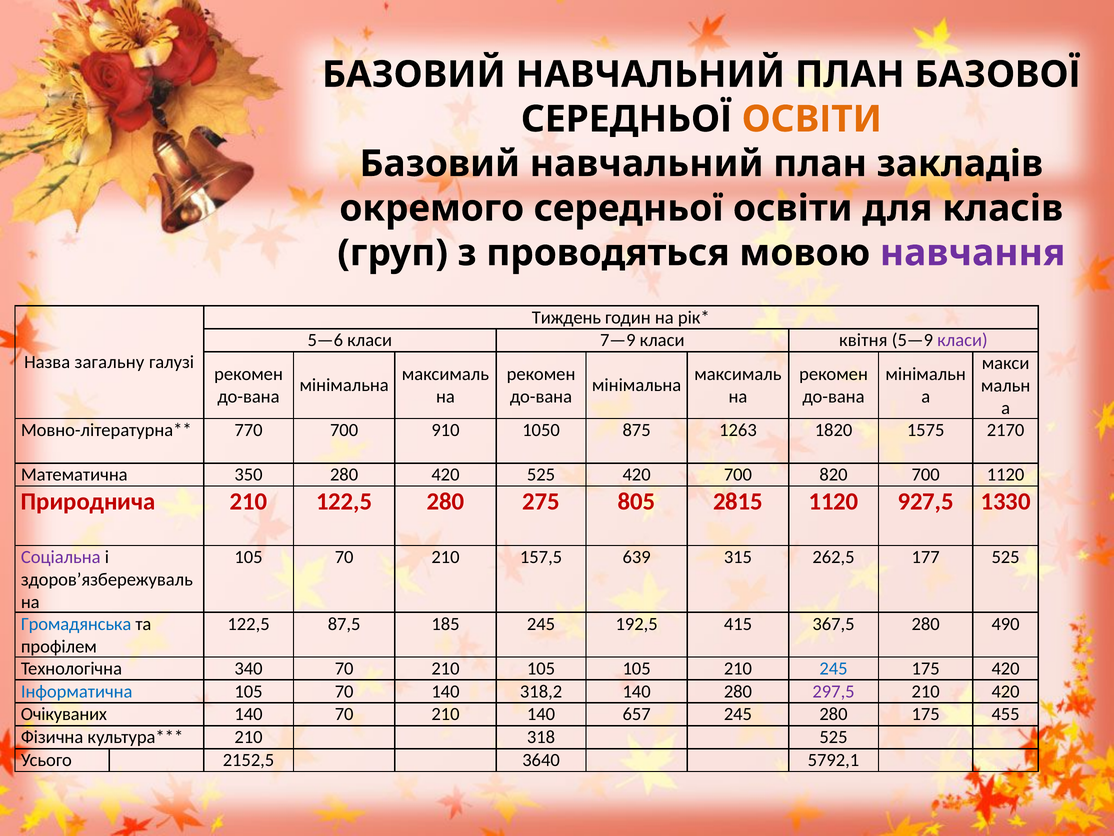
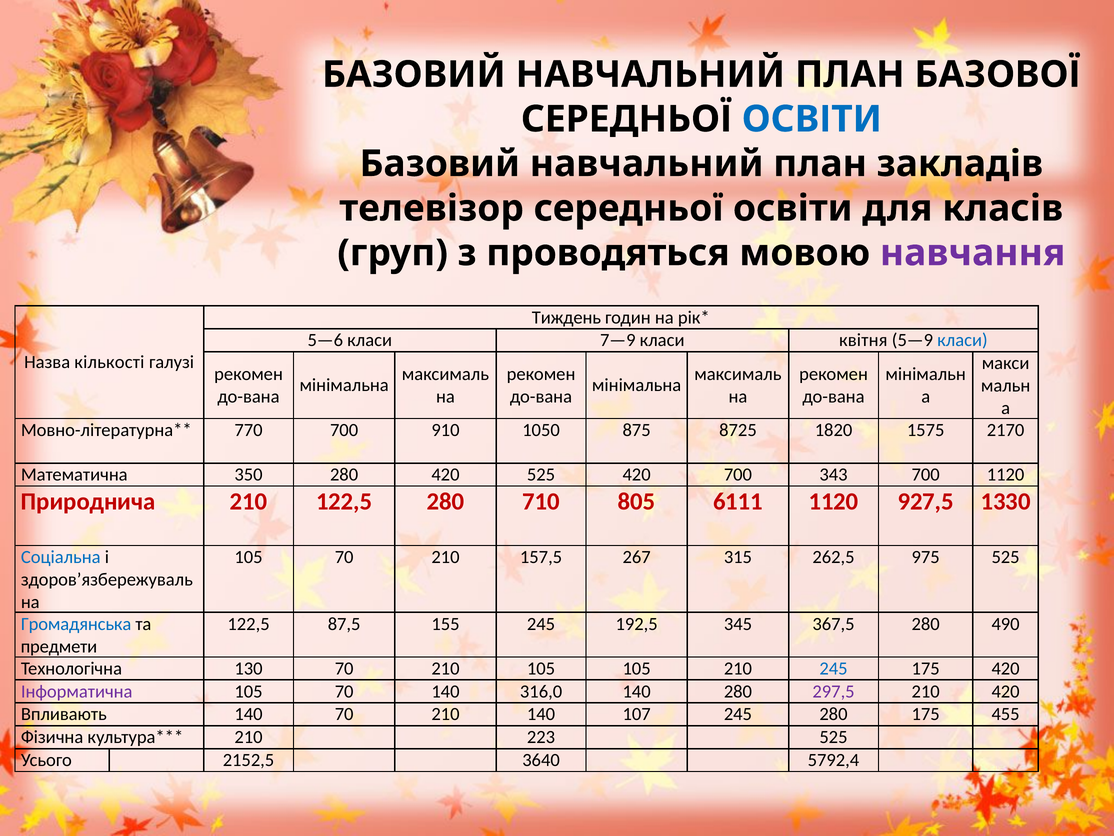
ОСВІТИ at (812, 119) colour: orange -> blue
окремого: окремого -> телевізор
класи at (962, 340) colour: purple -> blue
загальну: загальну -> кількості
1263: 1263 -> 8725
820: 820 -> 343
275: 275 -> 710
2815: 2815 -> 6111
Соціальна colour: purple -> blue
639: 639 -> 267
177: 177 -> 975
185: 185 -> 155
415: 415 -> 345
профілем: профілем -> предмети
340: 340 -> 130
Інформатична colour: blue -> purple
318,2: 318,2 -> 316,0
Очікуваних: Очікуваних -> Впливають
657: 657 -> 107
318: 318 -> 223
5792,1: 5792,1 -> 5792,4
